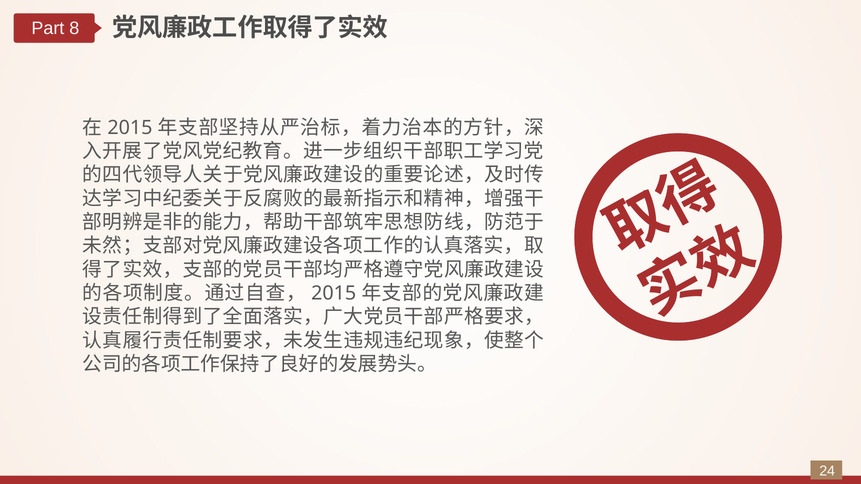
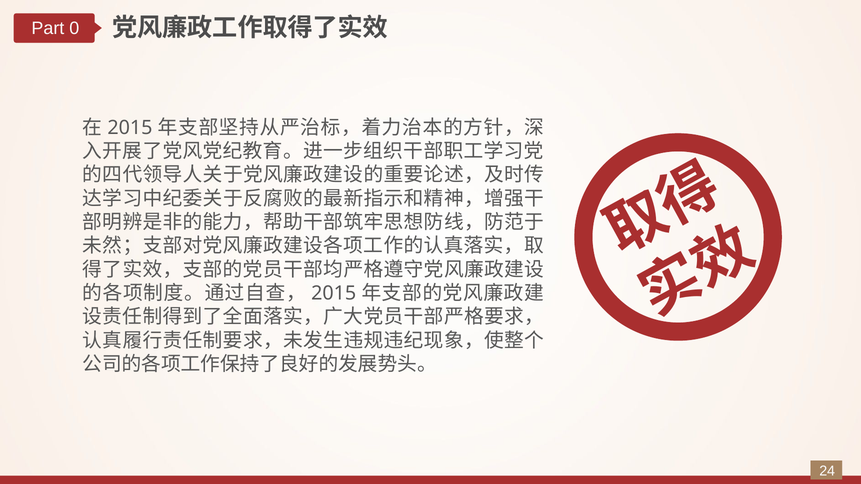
8: 8 -> 0
